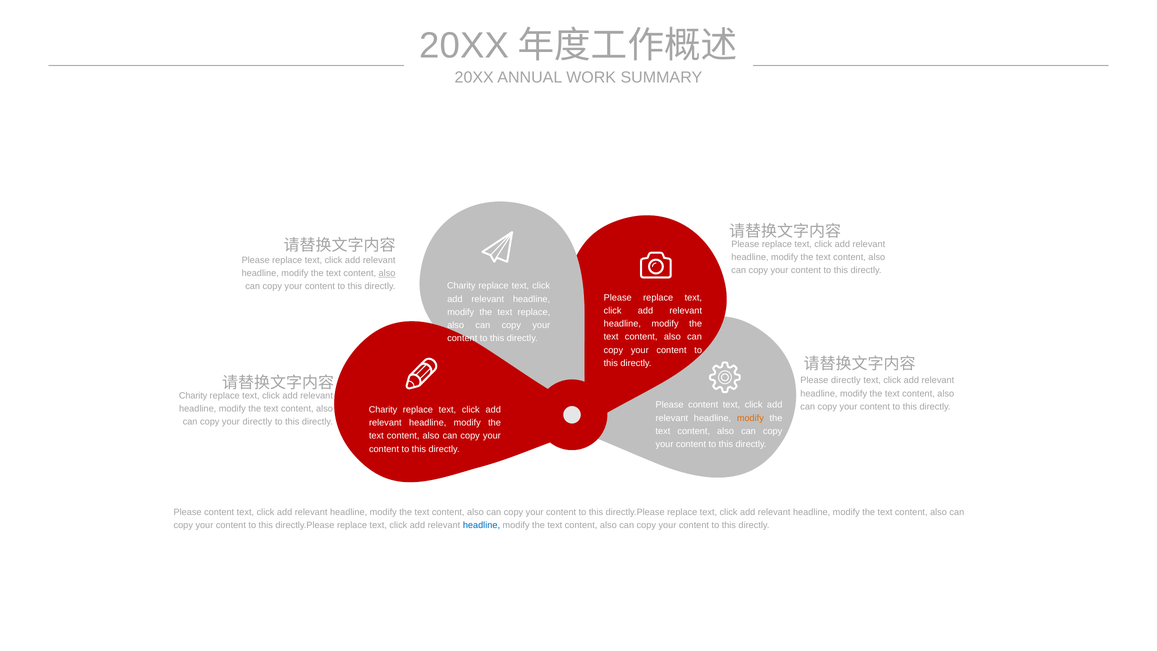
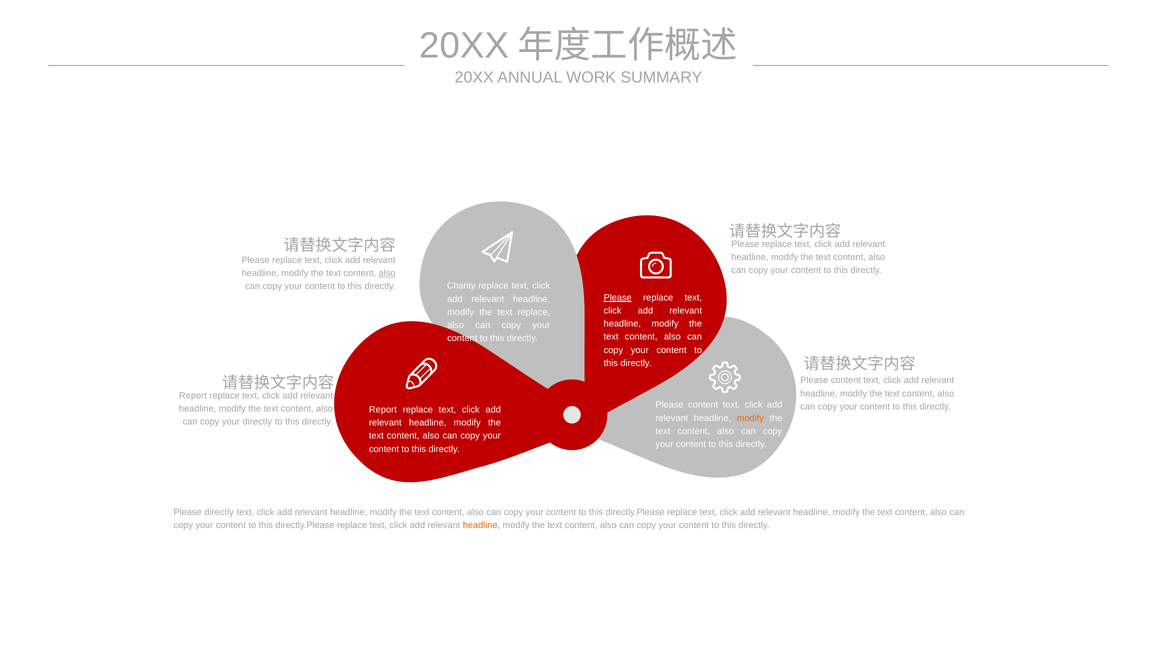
Please at (618, 297) underline: none -> present
directly at (846, 380): directly -> content
Charity at (193, 396): Charity -> Report
Charity at (383, 410): Charity -> Report
content at (219, 512): content -> directly
headline at (481, 525) colour: blue -> orange
